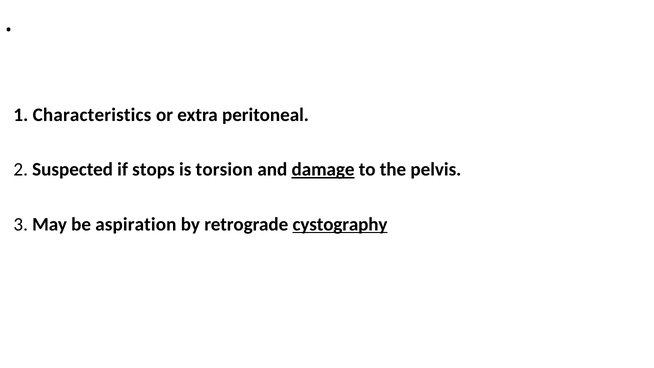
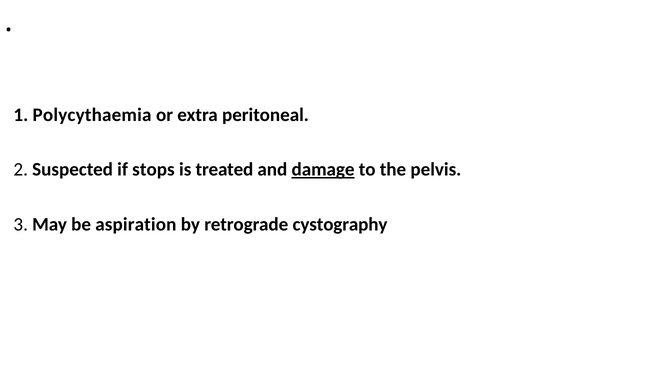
Characteristics: Characteristics -> Polycythaemia
torsion: torsion -> treated
cystography underline: present -> none
